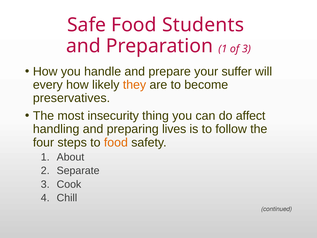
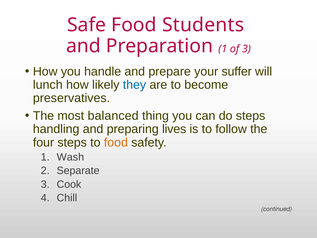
every: every -> lunch
they colour: orange -> blue
insecurity: insecurity -> balanced
do affect: affect -> steps
About: About -> Wash
